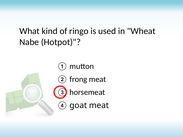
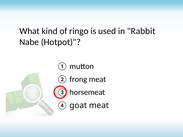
Wheat: Wheat -> Rabbit
